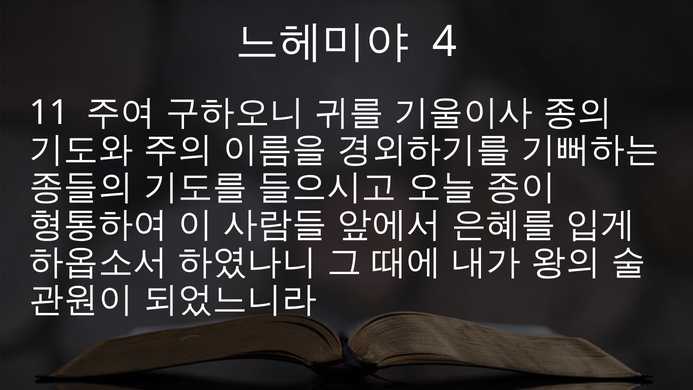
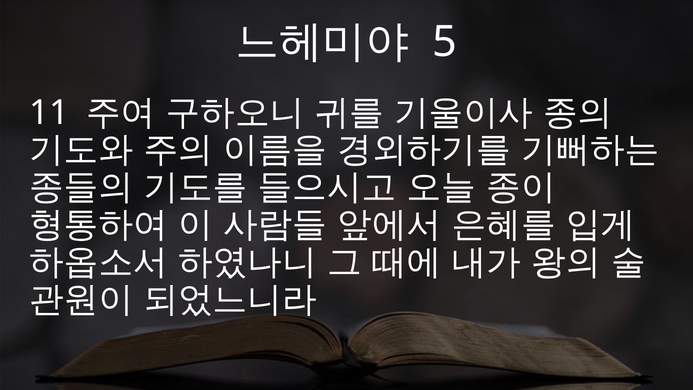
4: 4 -> 5
